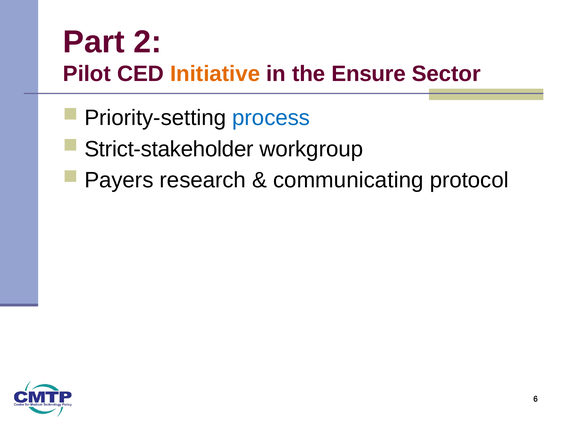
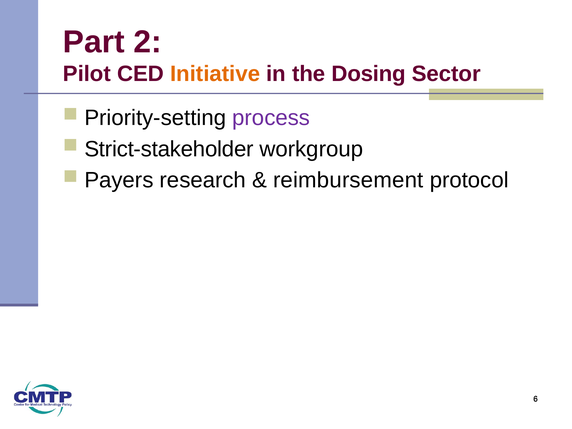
Ensure: Ensure -> Dosing
process colour: blue -> purple
communicating: communicating -> reimbursement
